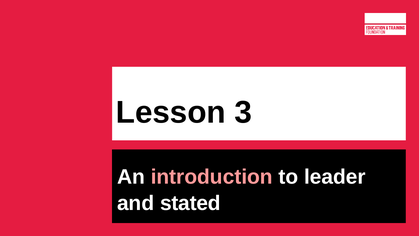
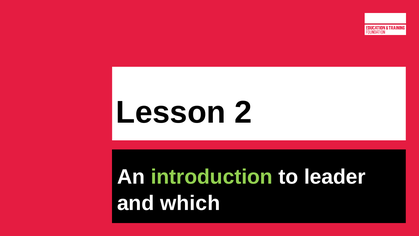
3: 3 -> 2
introduction colour: pink -> light green
stated: stated -> which
